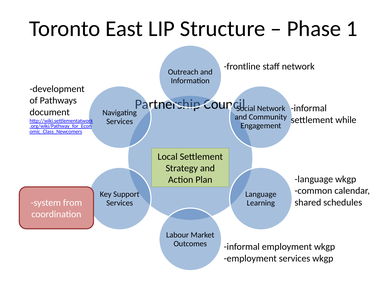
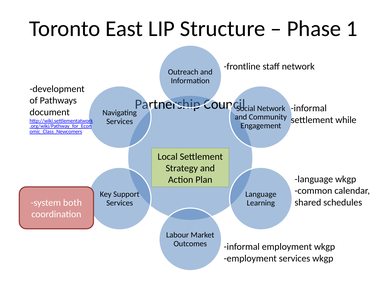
from: from -> both
